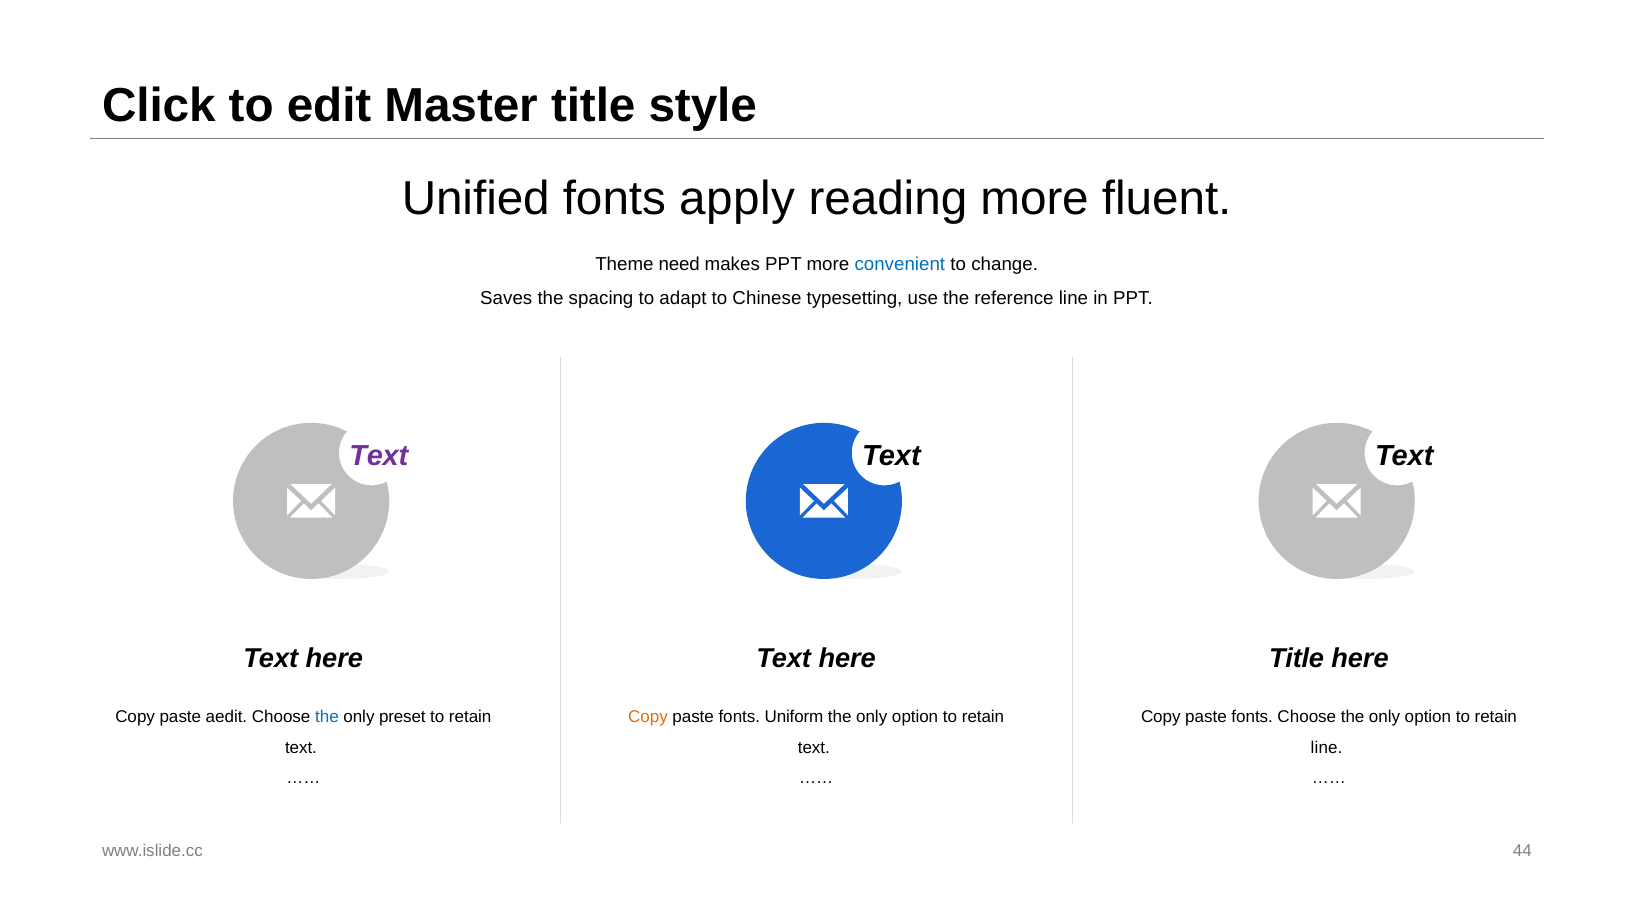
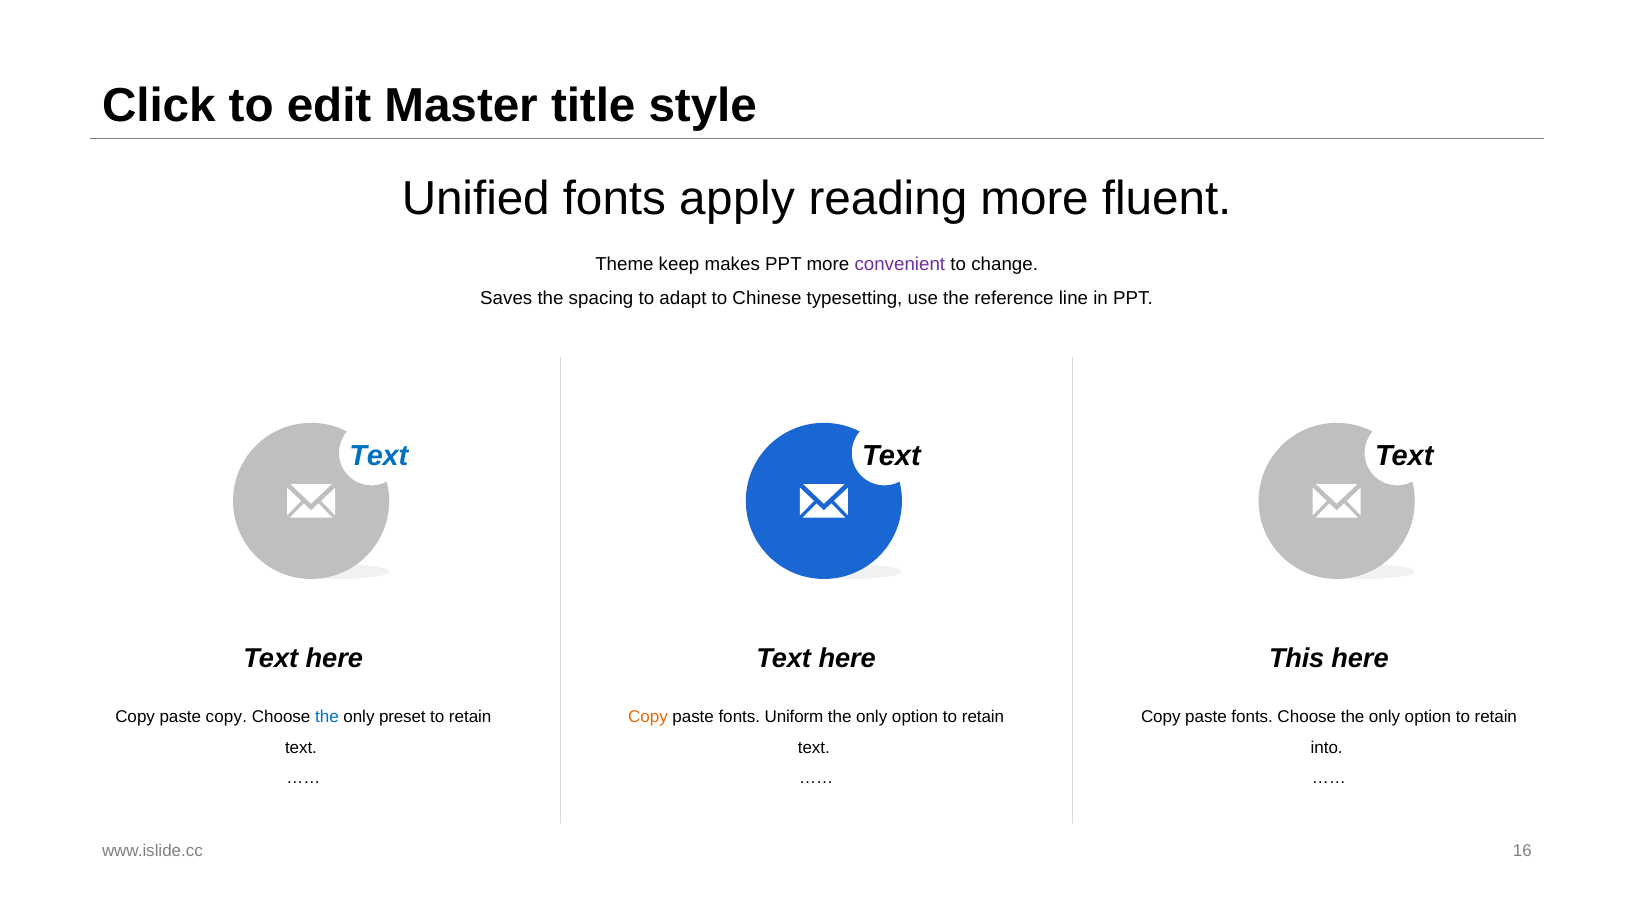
need: need -> keep
convenient colour: blue -> purple
Text at (379, 456) colour: purple -> blue
Title at (1297, 658): Title -> This
paste aedit: aedit -> copy
line at (1327, 748): line -> into
44: 44 -> 16
